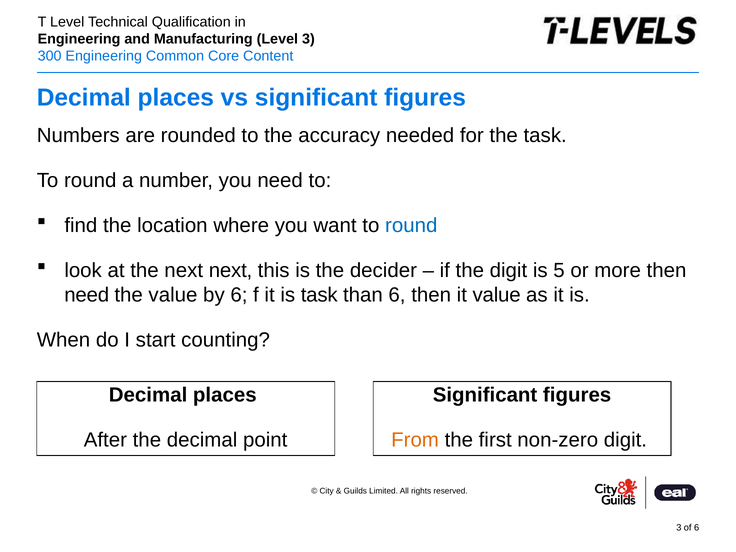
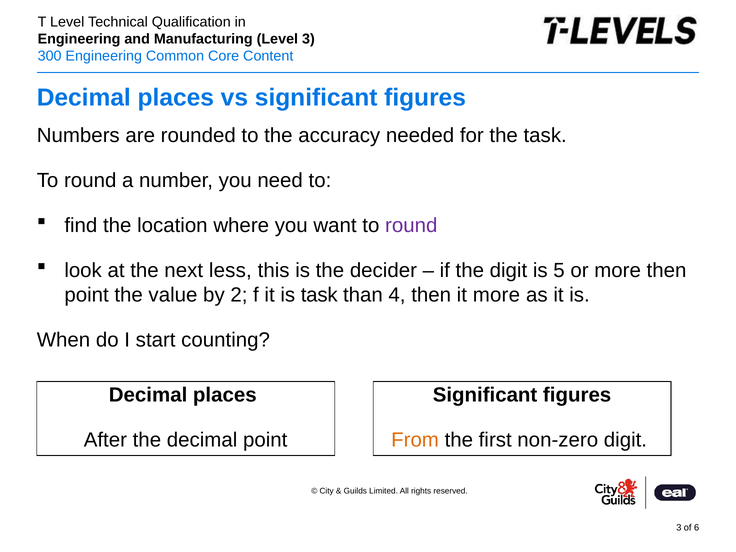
round at (411, 225) colour: blue -> purple
next next: next -> less
need at (87, 295): need -> point
by 6: 6 -> 2
than 6: 6 -> 4
it value: value -> more
